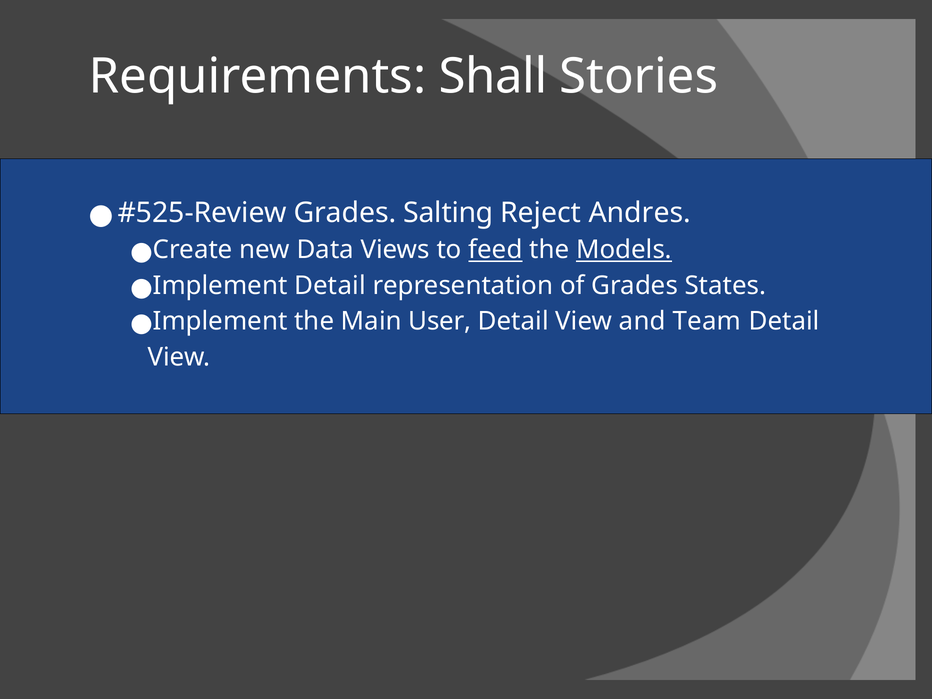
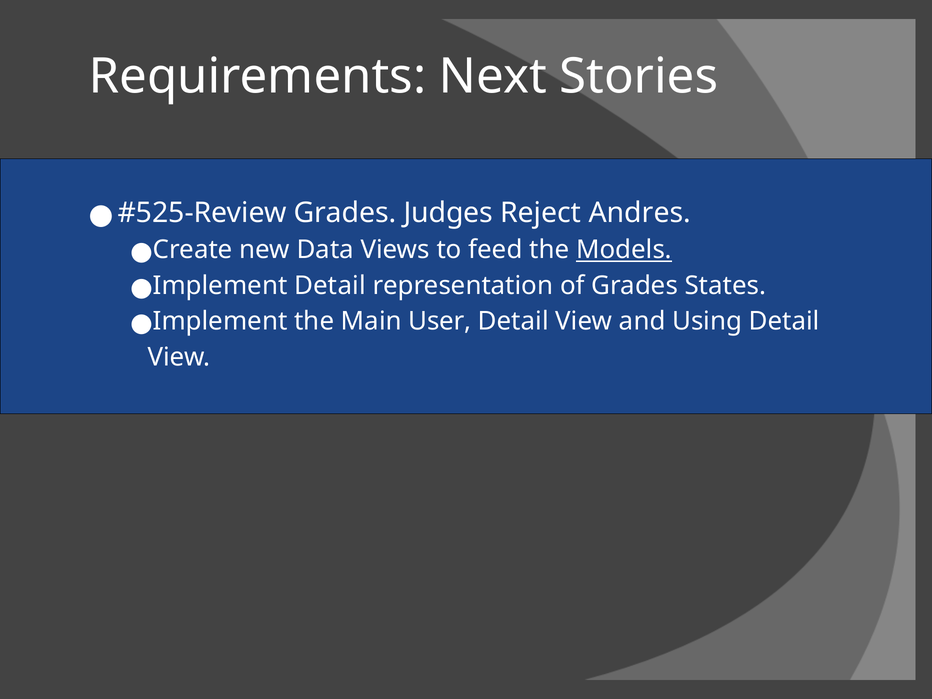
Shall: Shall -> Next
Salting: Salting -> Judges
feed underline: present -> none
Team: Team -> Using
